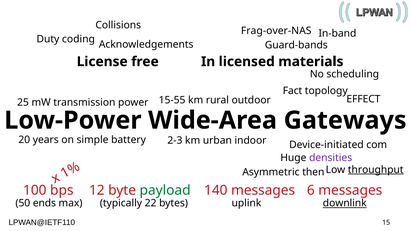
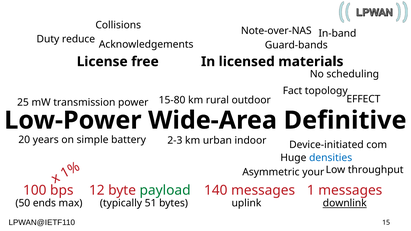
Frag-over-NAS: Frag-over-NAS -> Note-over-NAS
coding: coding -> reduce
15-55: 15-55 -> 15-80
Gateways: Gateways -> Definitive
densities colour: purple -> blue
throughput underline: present -> none
then: then -> your
messages 6: 6 -> 1
22: 22 -> 51
